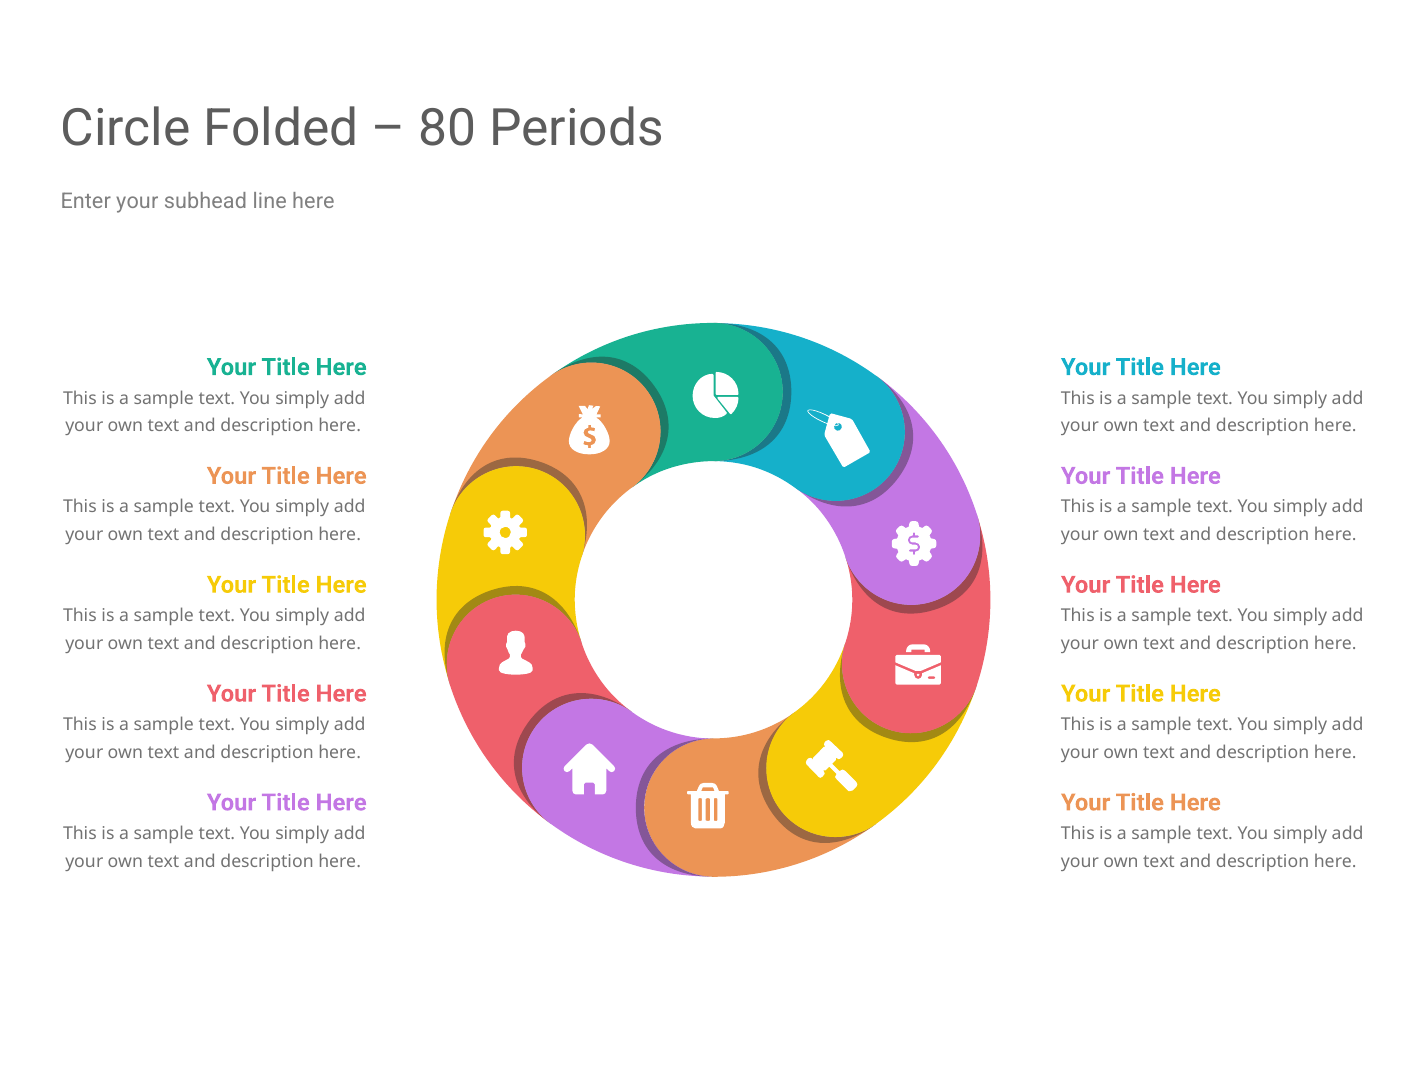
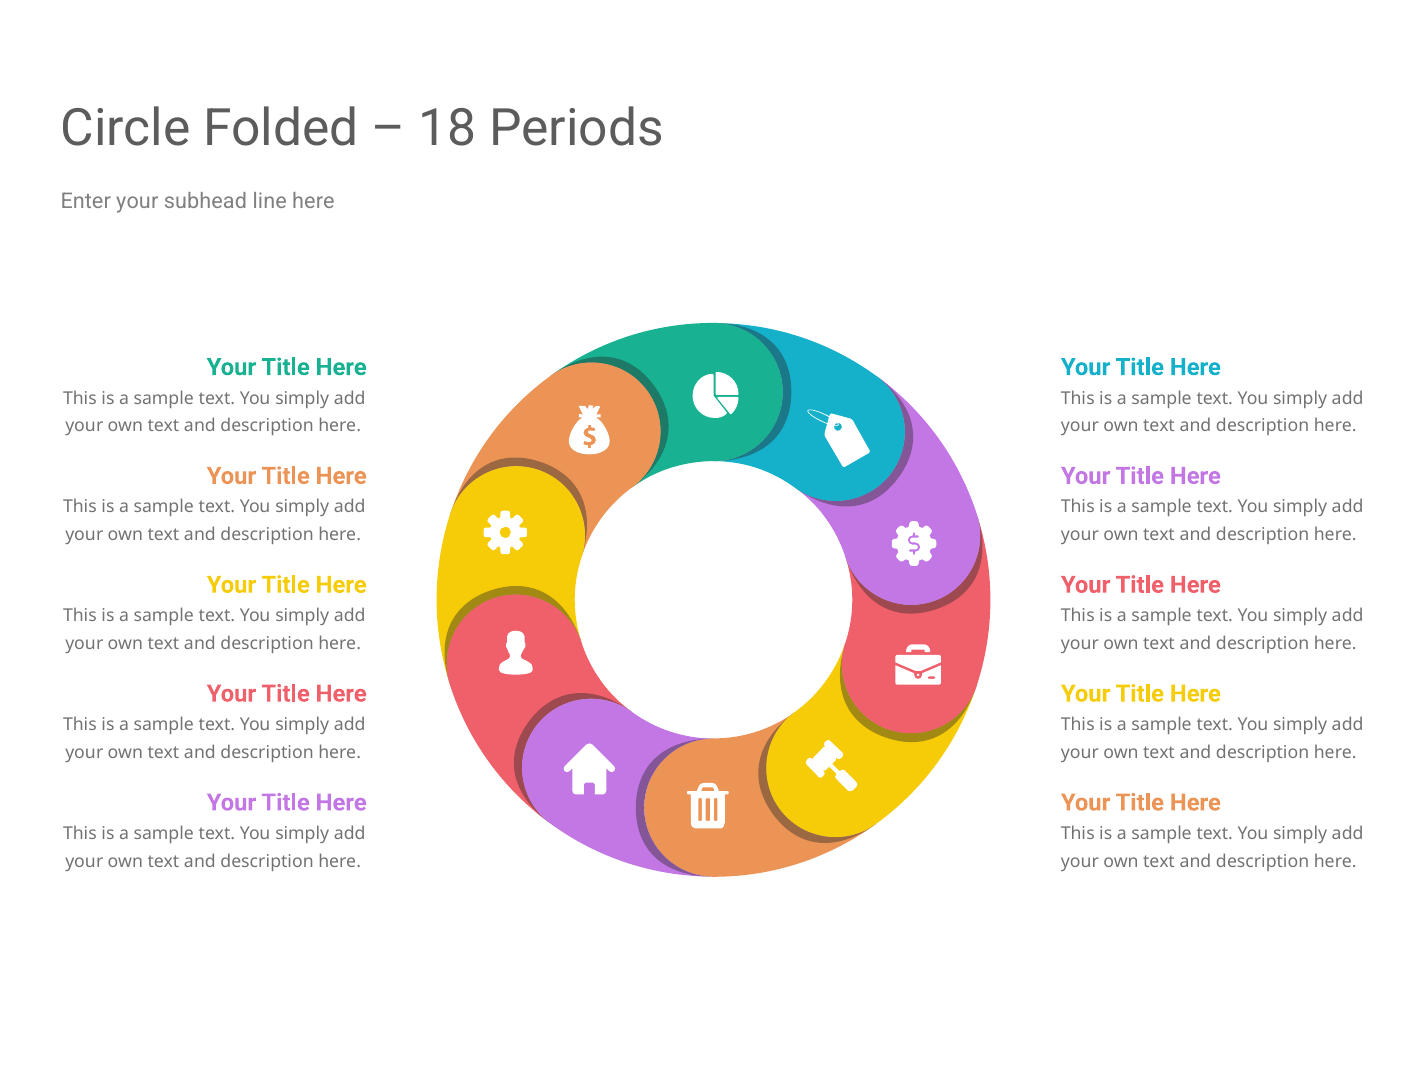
80: 80 -> 18
